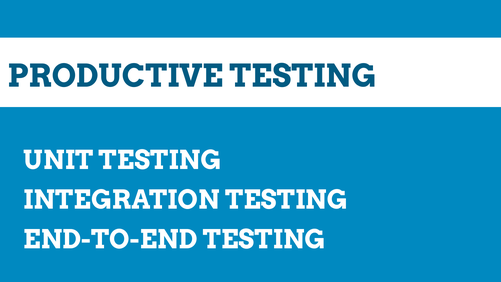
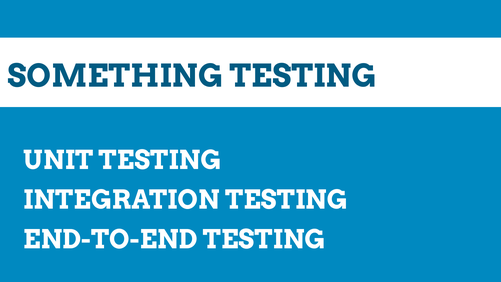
PRODUCTIVE: PRODUCTIVE -> SOMETHING
